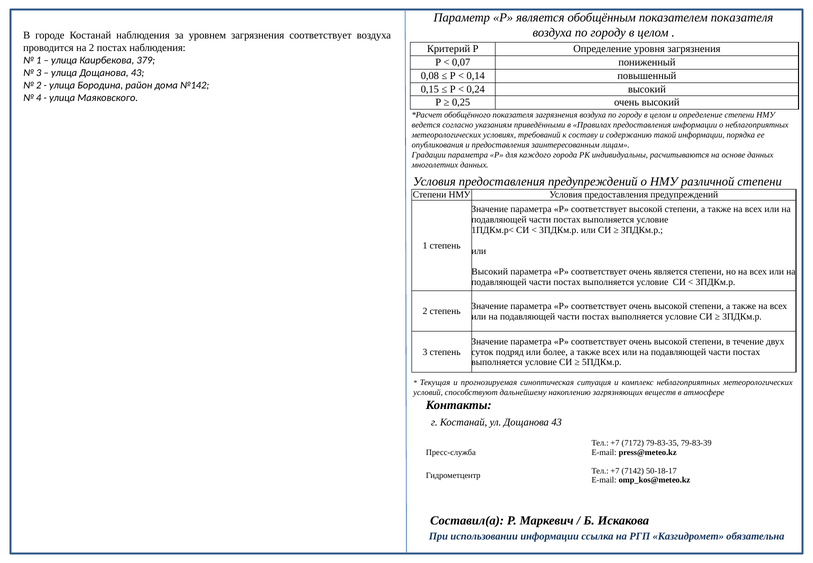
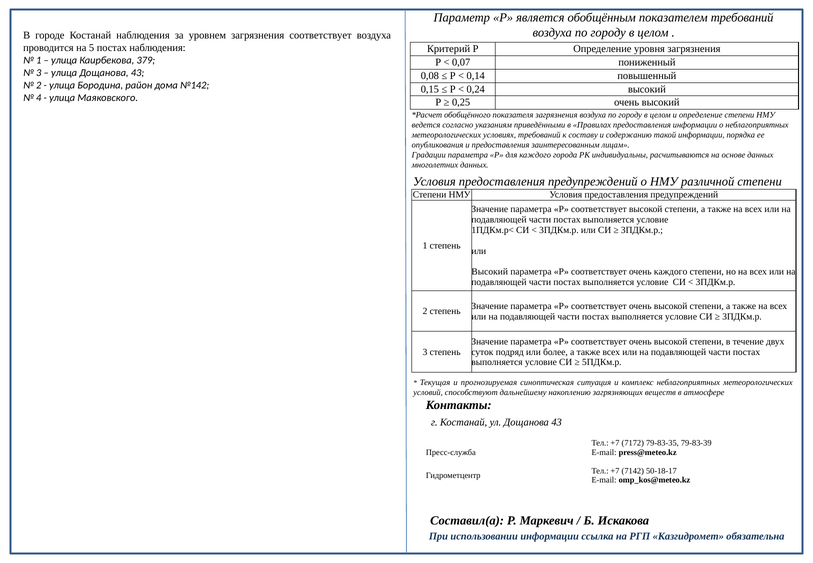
показателем показателя: показателя -> требований
на 2: 2 -> 5
очень является: является -> каждого
